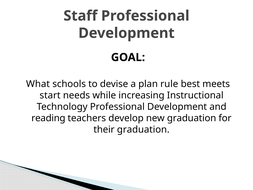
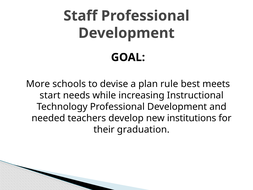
What: What -> More
reading: reading -> needed
new graduation: graduation -> institutions
